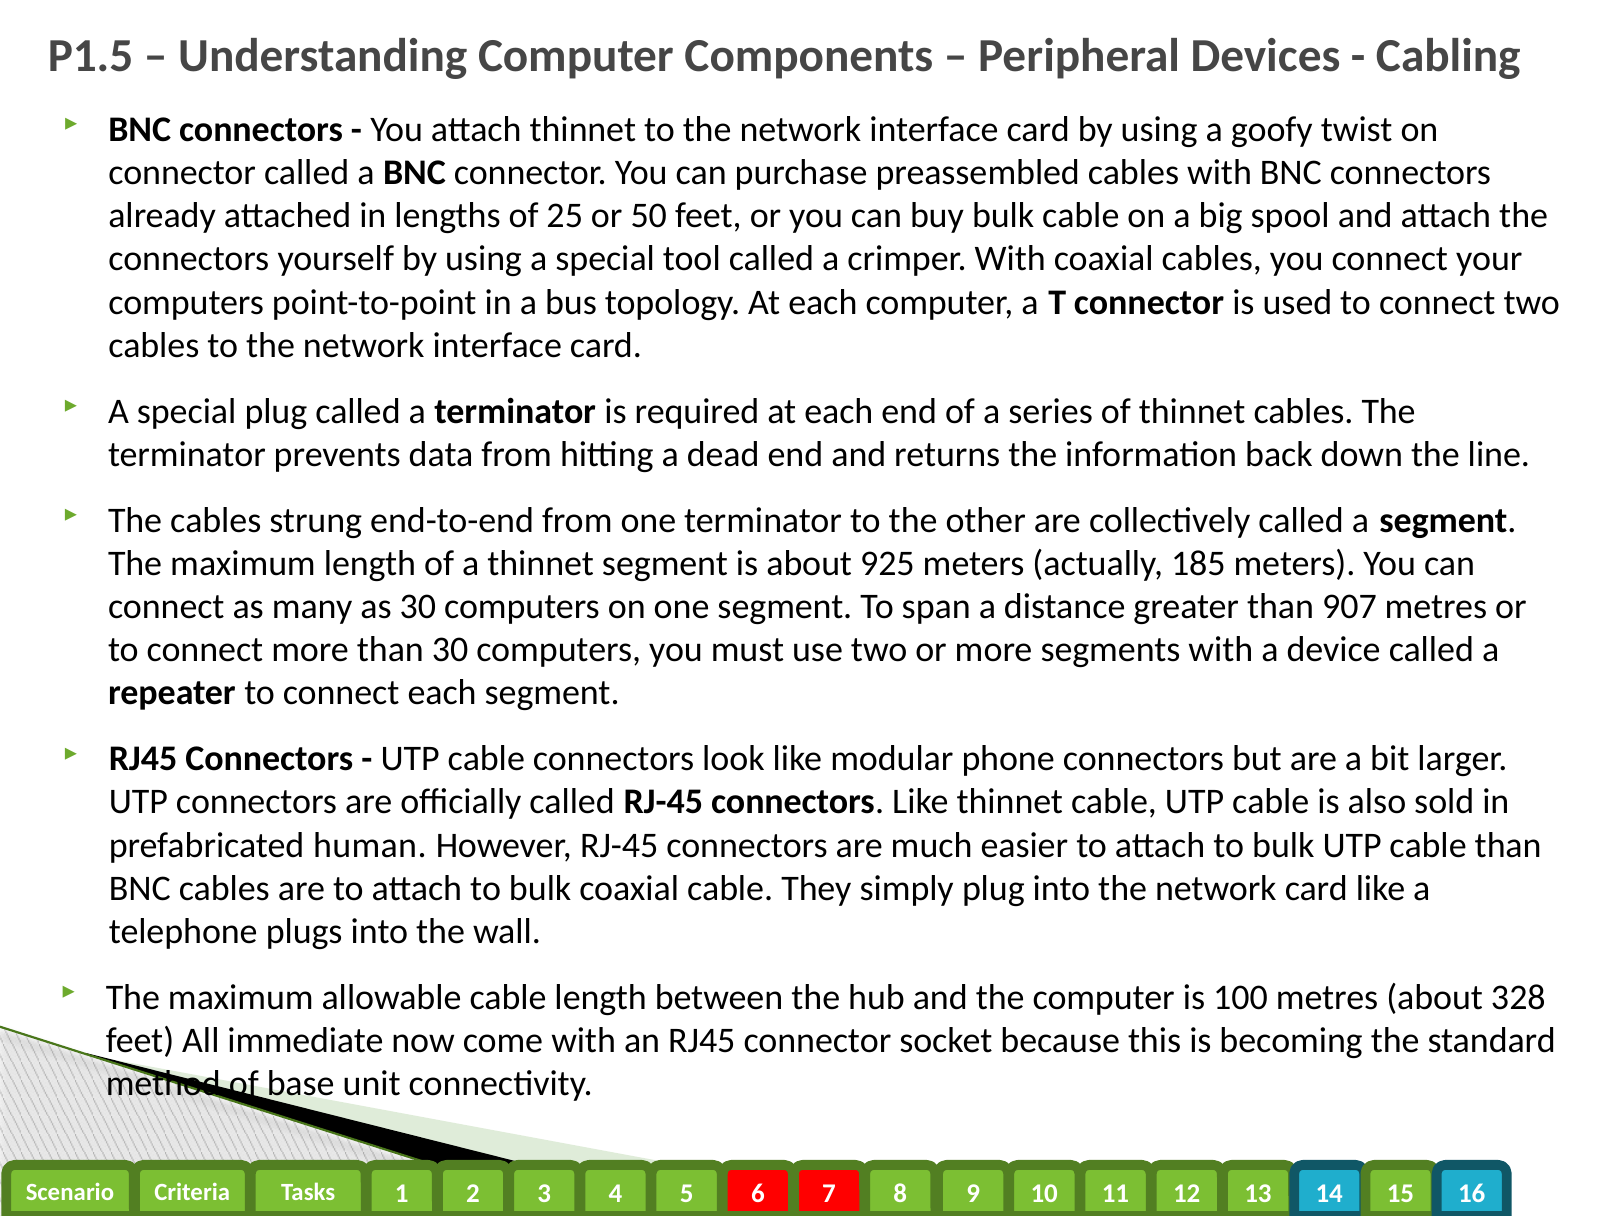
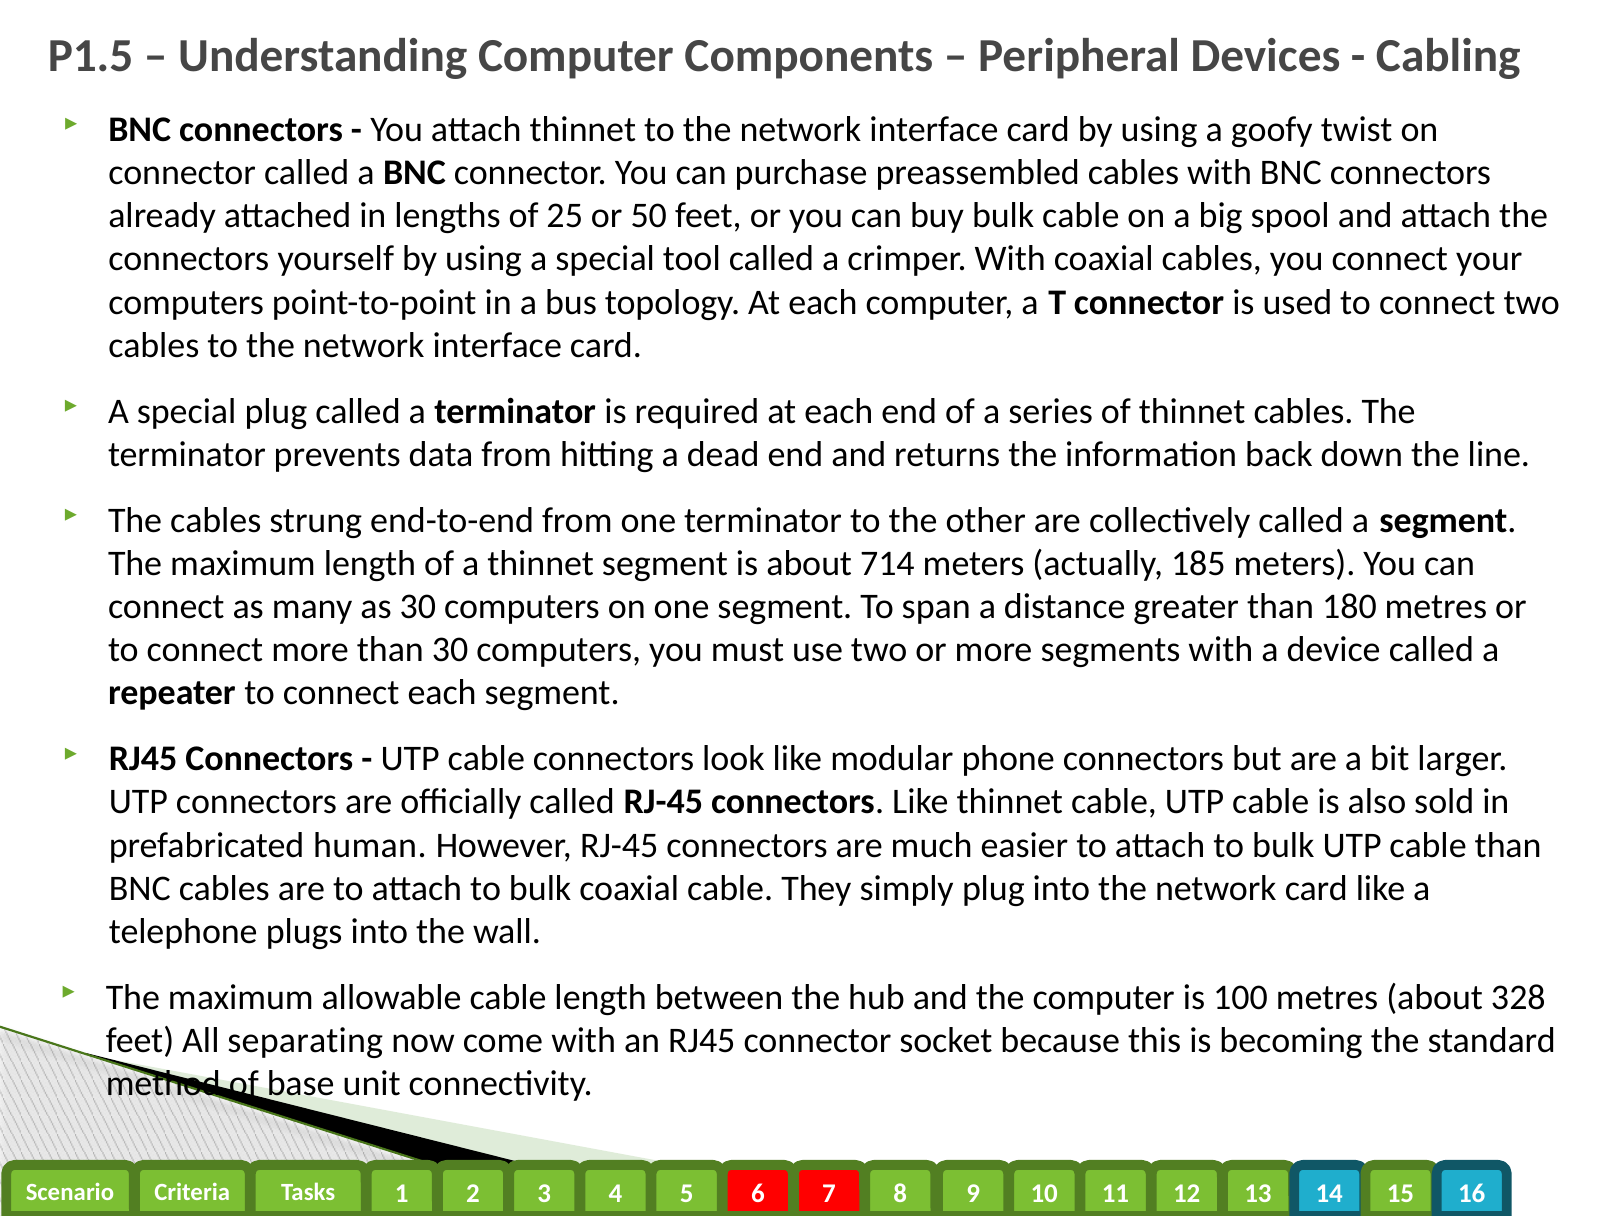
925: 925 -> 714
907: 907 -> 180
immediate: immediate -> separating
